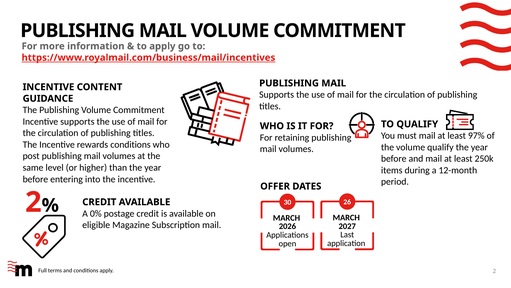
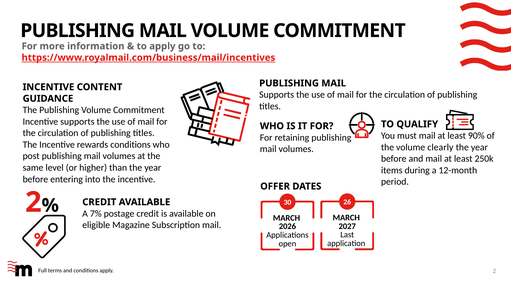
97%: 97% -> 90%
volume qualify: qualify -> clearly
0%: 0% -> 7%
